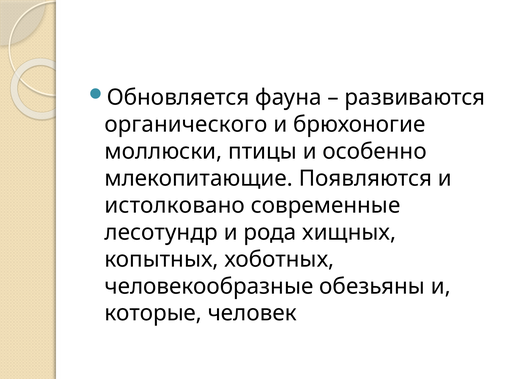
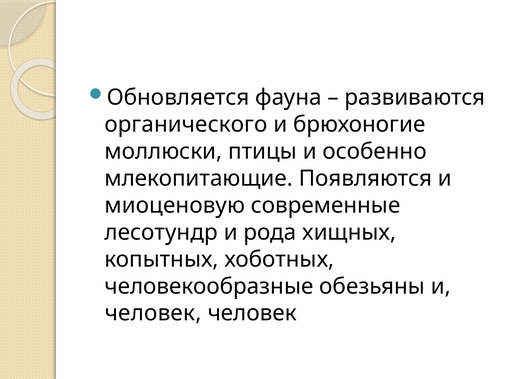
истолковано: истолковано -> миоценовую
которые at (153, 313): которые -> человек
